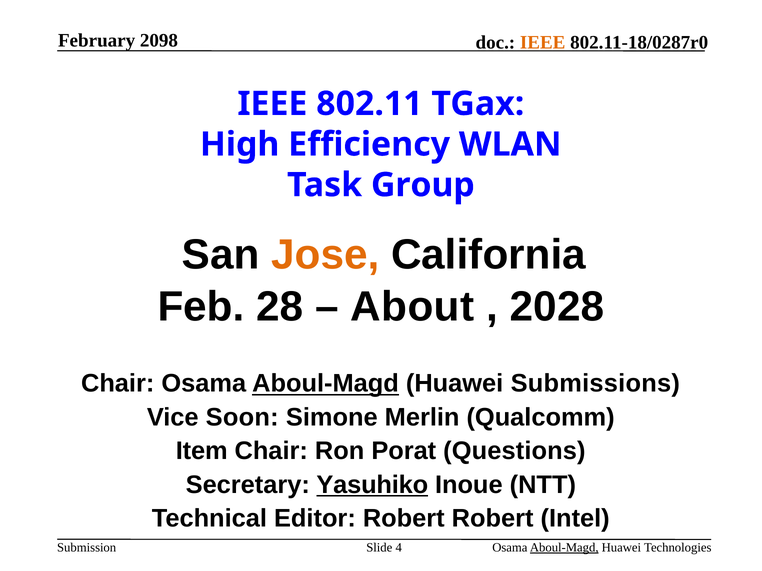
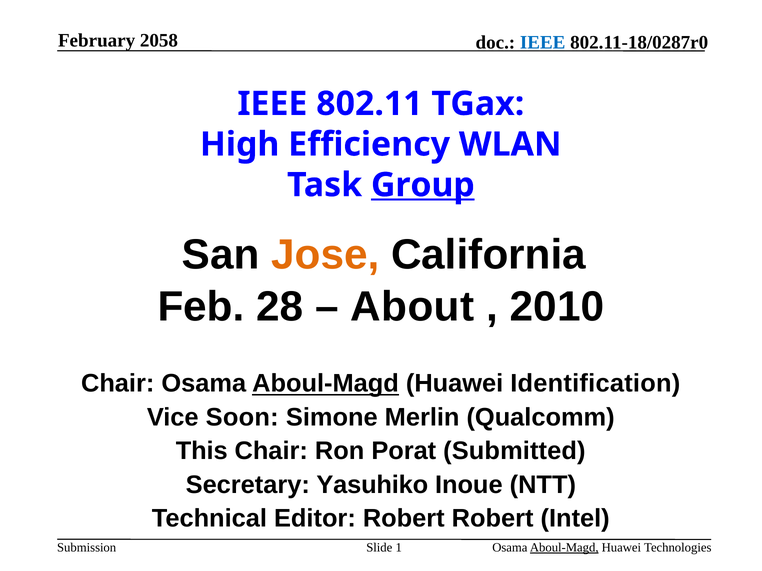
2098: 2098 -> 2058
IEEE at (543, 42) colour: orange -> blue
Group underline: none -> present
2028: 2028 -> 2010
Submissions: Submissions -> Identification
Item: Item -> This
Questions: Questions -> Submitted
Yasuhiko underline: present -> none
4: 4 -> 1
